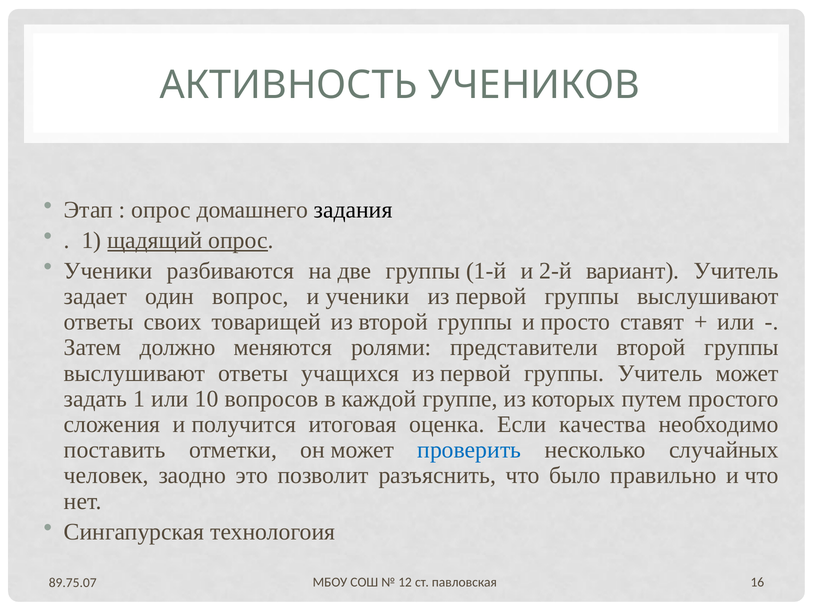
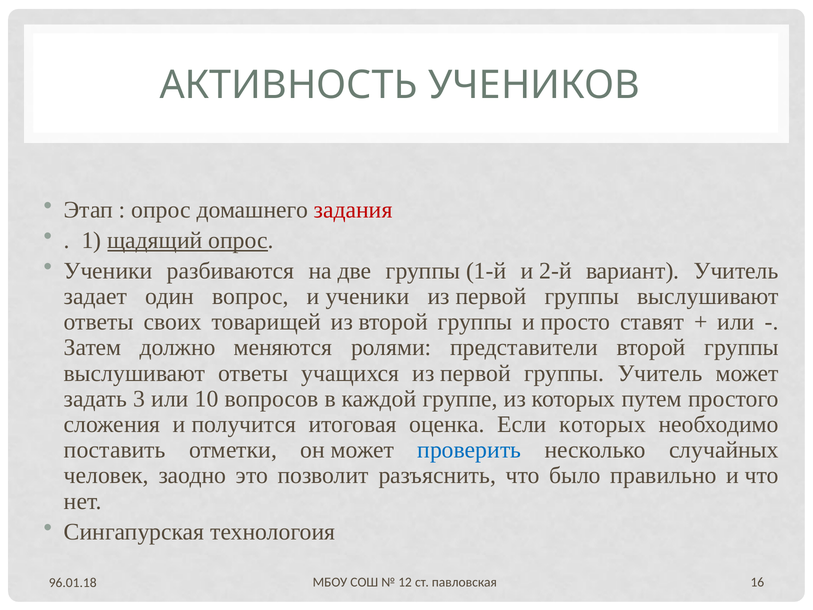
задания colour: black -> red
задать 1: 1 -> 3
Если качества: качества -> которых
89.75.07: 89.75.07 -> 96.01.18
